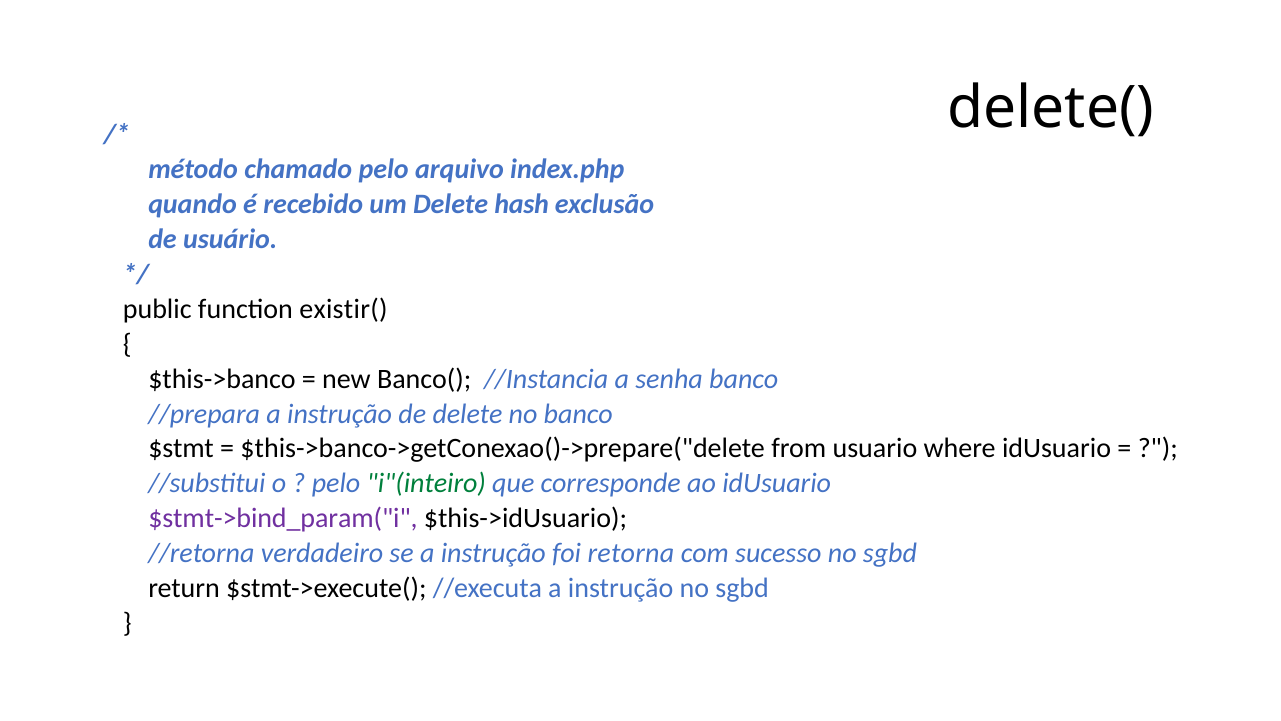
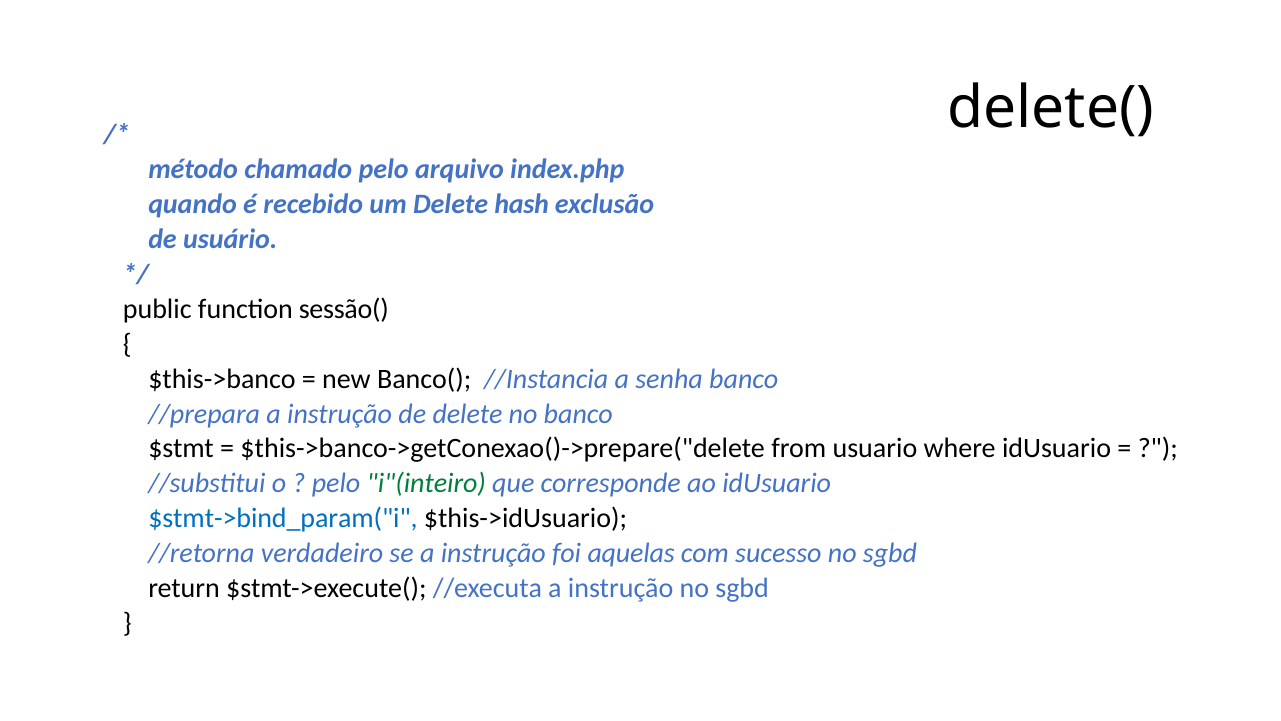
existir(: existir( -> sessão(
$stmt->bind_param("i colour: purple -> blue
retorna: retorna -> aquelas
